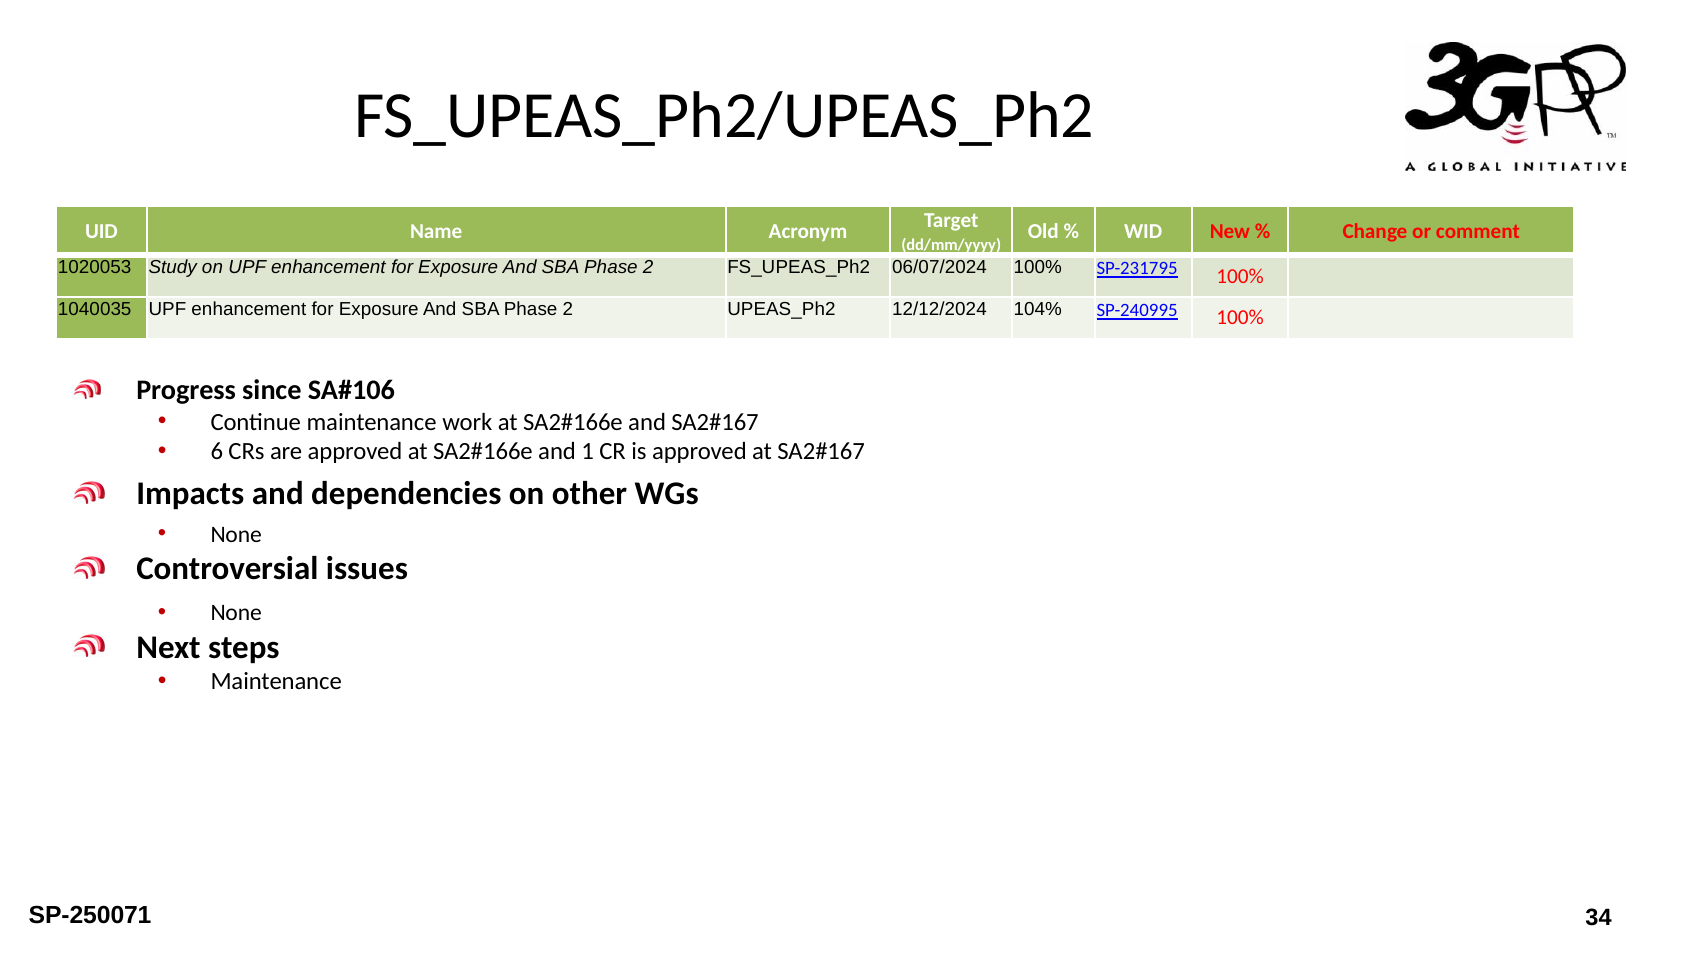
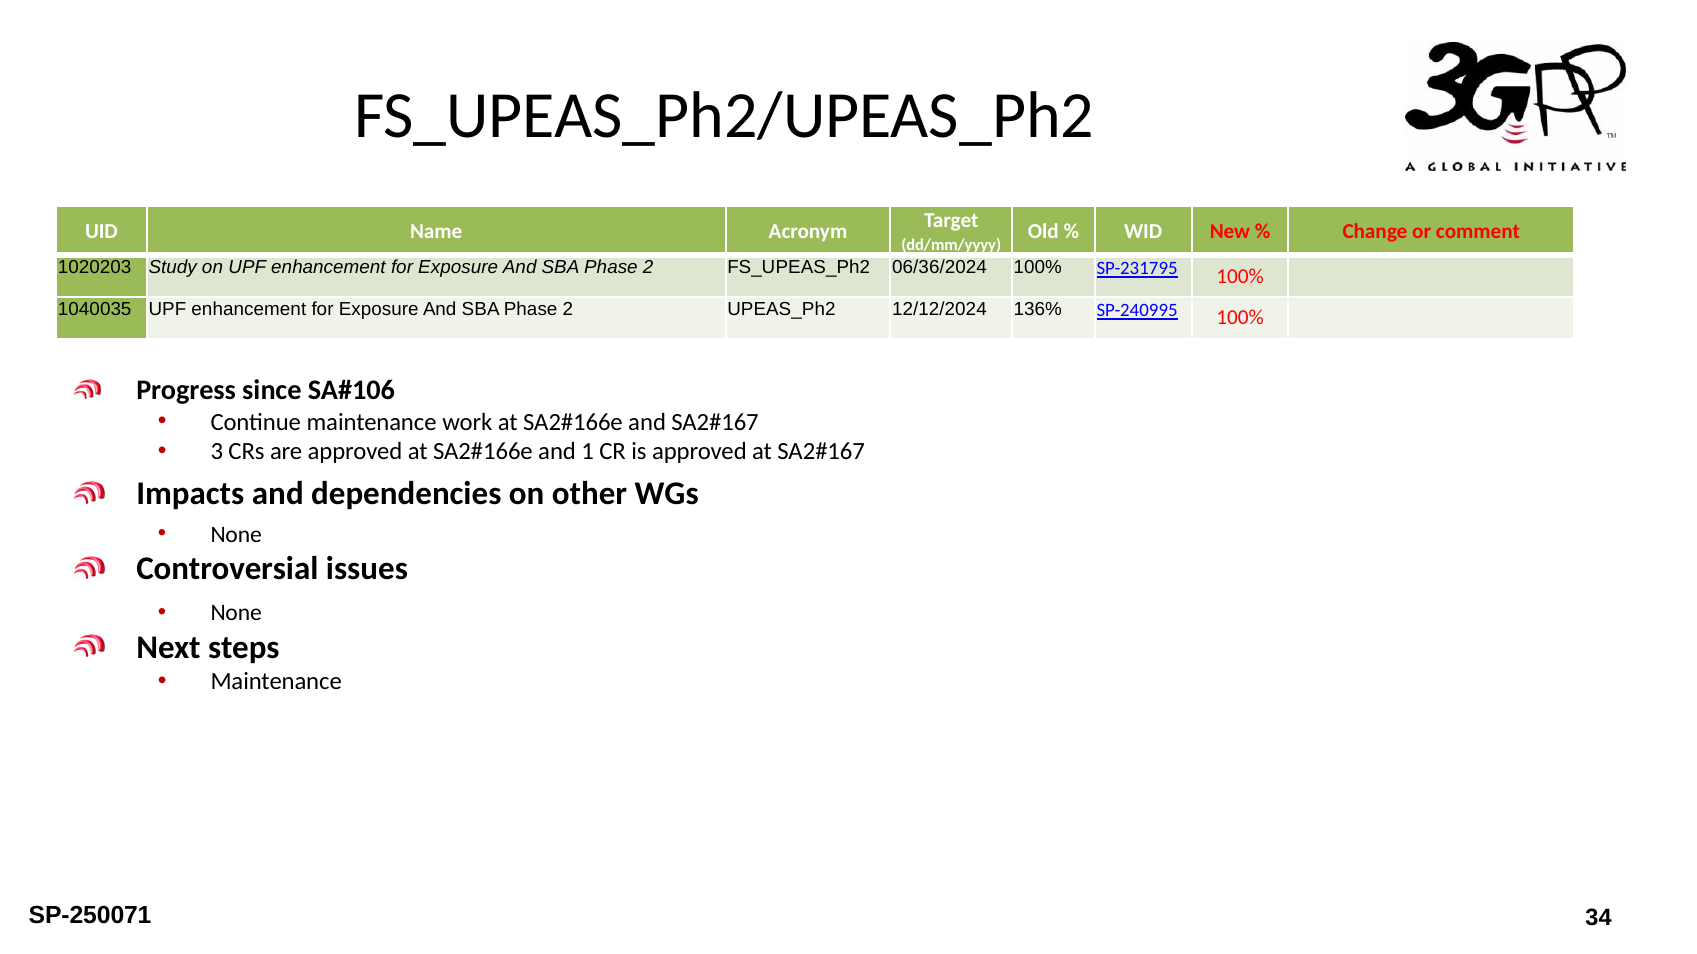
1020053: 1020053 -> 1020203
06/07/2024: 06/07/2024 -> 06/36/2024
104%: 104% -> 136%
6: 6 -> 3
